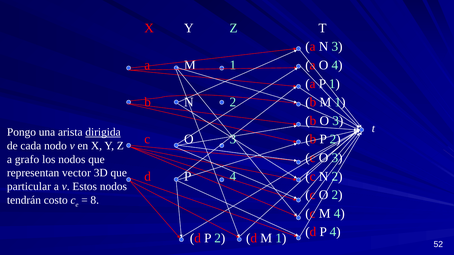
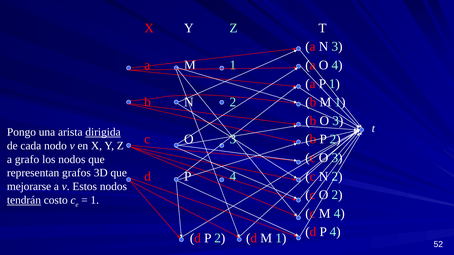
vector: vector -> grafos
particular: particular -> mejorarse
tendrán underline: none -> present
8 at (95, 200): 8 -> 1
